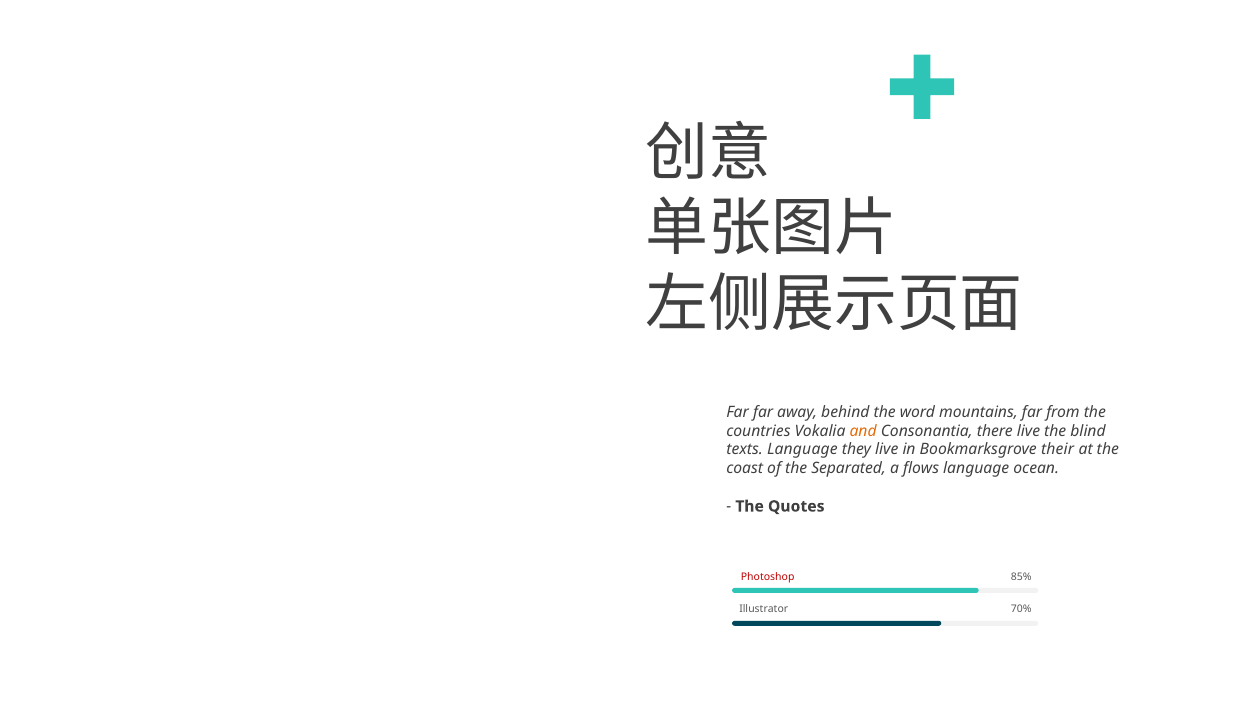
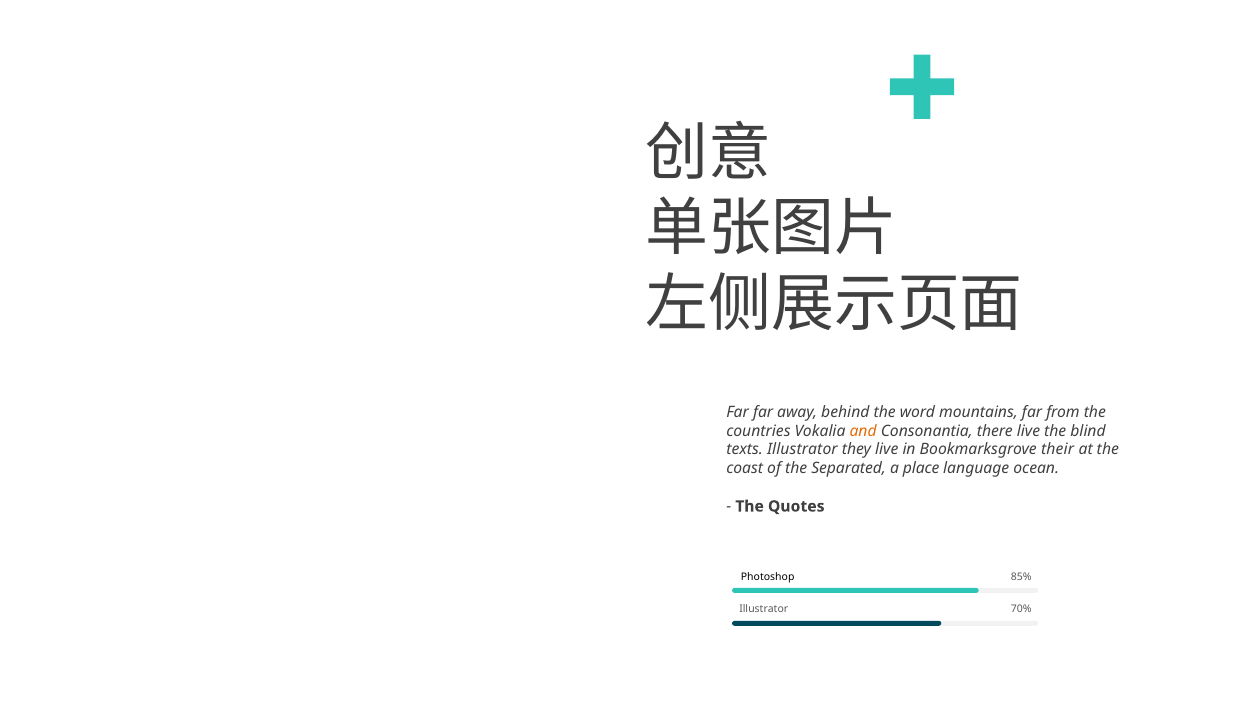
texts Language: Language -> Illustrator
flows: flows -> place
Photoshop colour: red -> black
